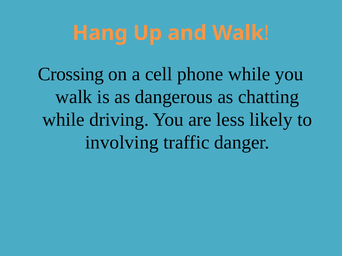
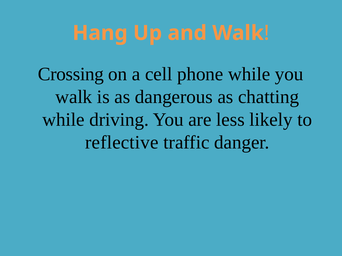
involving: involving -> reflective
